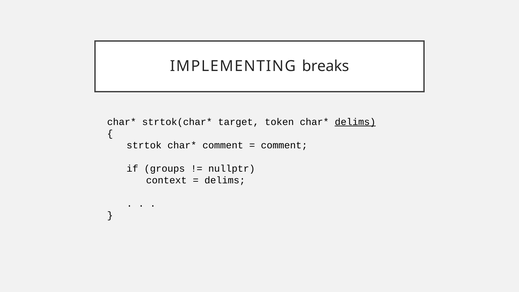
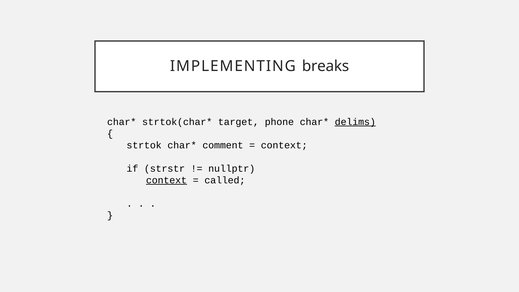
token: token -> phone
comment at (284, 145): comment -> context
groups: groups -> strstr
context at (166, 180) underline: none -> present
delims at (225, 180): delims -> called
